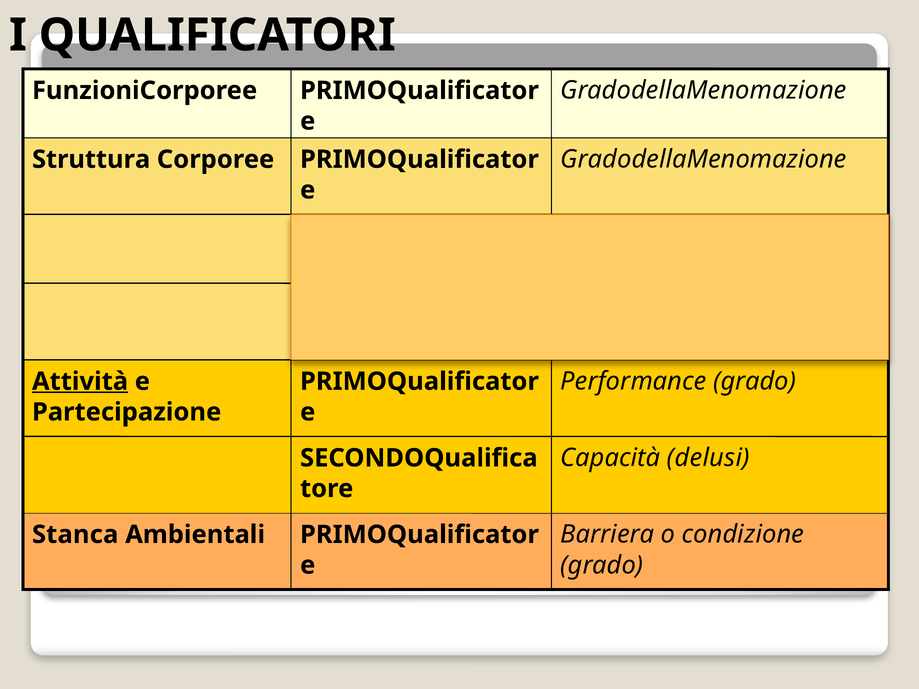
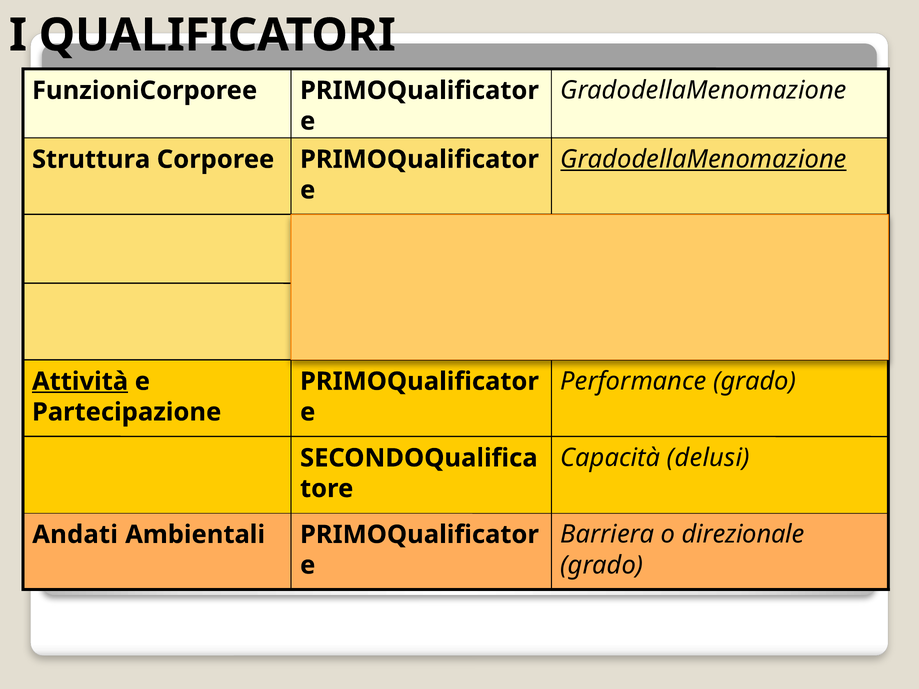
GradodellaMenomazione at (704, 159) underline: none -> present
condizione: condizione -> direzionale
Stanca: Stanca -> Andati
